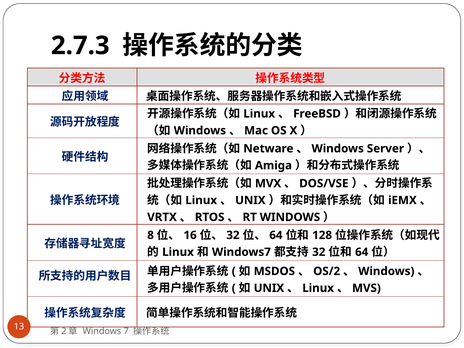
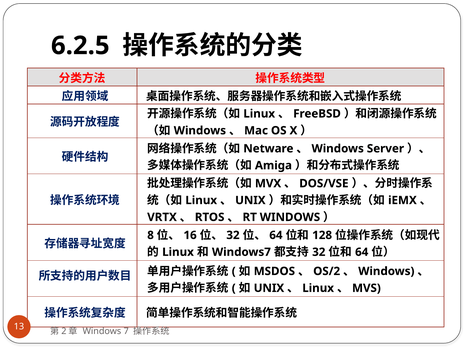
2.7.3: 2.7.3 -> 6.2.5
